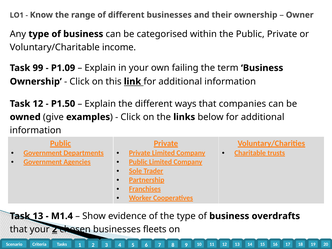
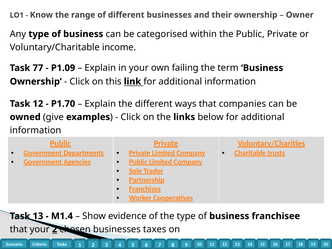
99: 99 -> 77
P1.50: P1.50 -> P1.70
overdrafts: overdrafts -> franchisee
fleets: fleets -> taxes
